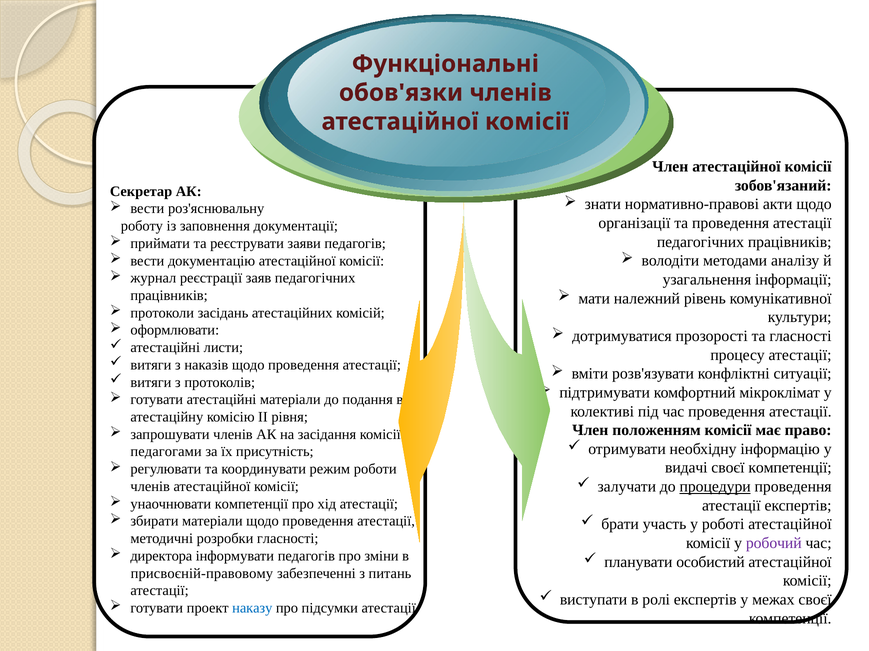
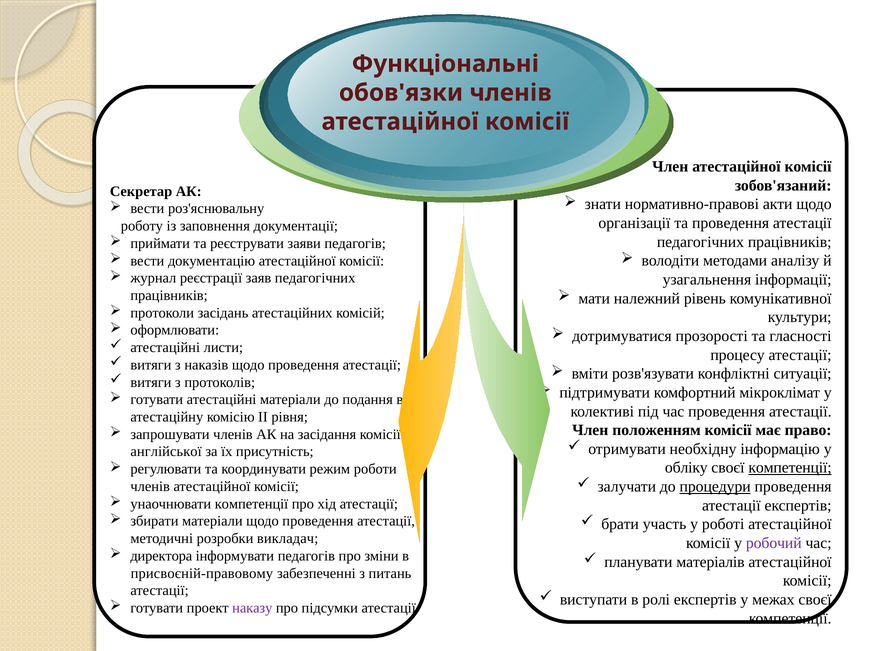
педагогами: педагогами -> англійської
видачі: видачі -> обліку
компетенції at (790, 468) underline: none -> present
розробки гласності: гласності -> викладач
особистий: особистий -> матеріалів
наказу colour: blue -> purple
